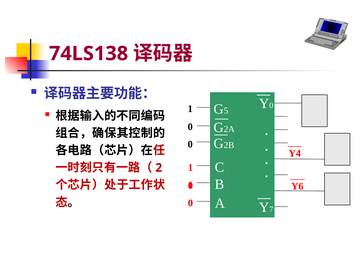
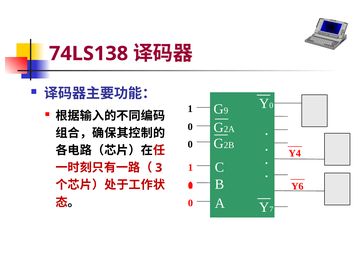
5: 5 -> 9
2: 2 -> 3
